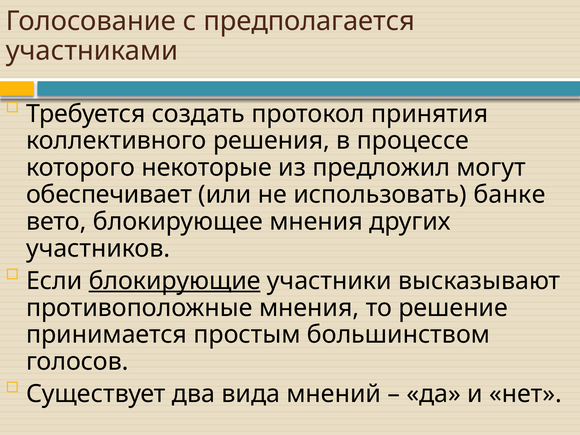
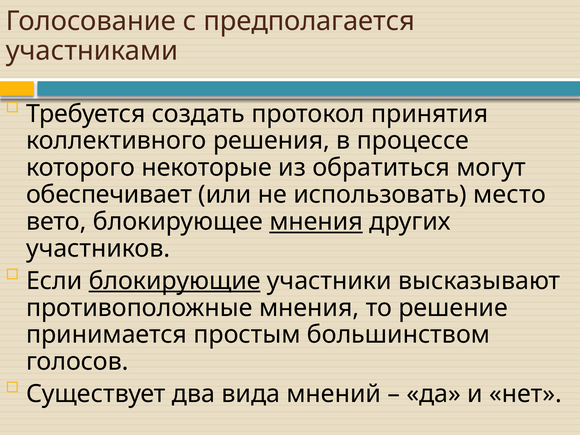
предложил: предложил -> обратиться
банке: банке -> место
мнения at (316, 222) underline: none -> present
